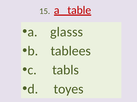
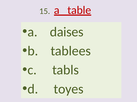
glasss: glasss -> daises
